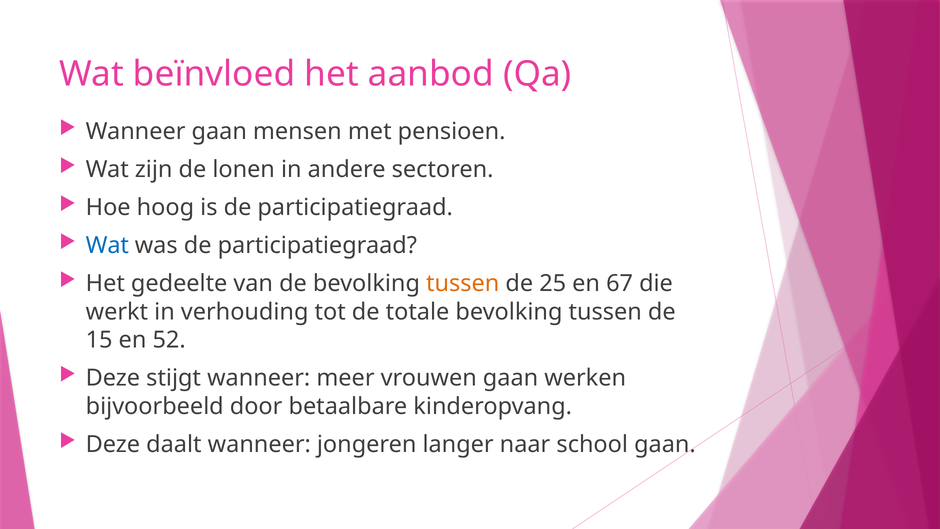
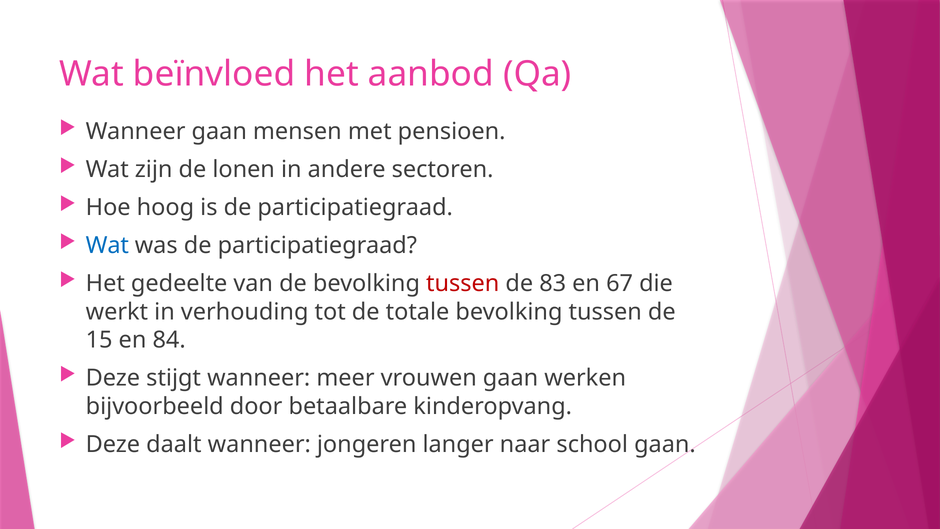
tussen at (463, 284) colour: orange -> red
25: 25 -> 83
52: 52 -> 84
